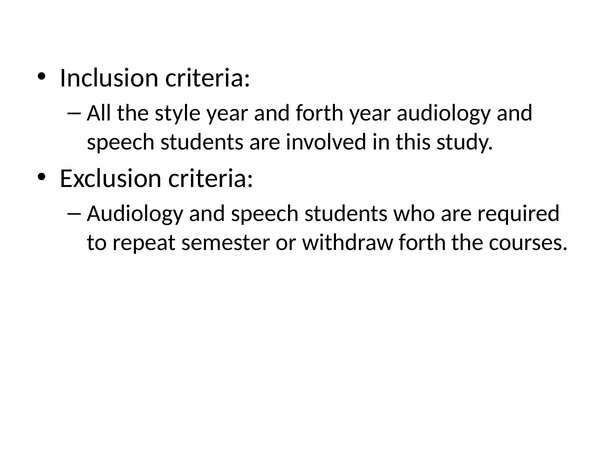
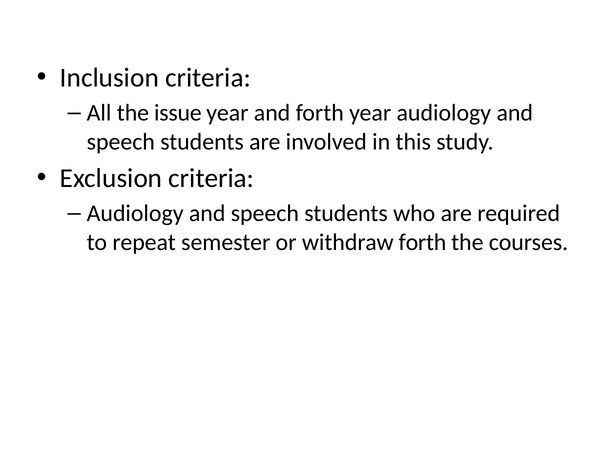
style: style -> issue
